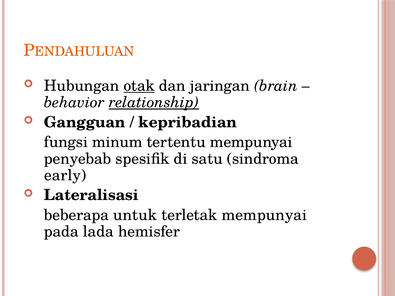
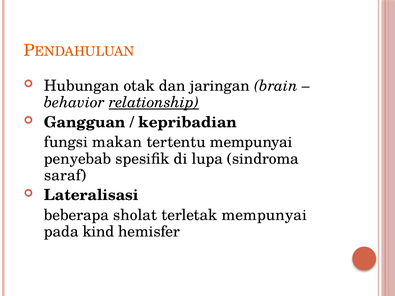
otak underline: present -> none
minum: minum -> makan
satu: satu -> lupa
early: early -> saraf
untuk: untuk -> sholat
lada: lada -> kind
